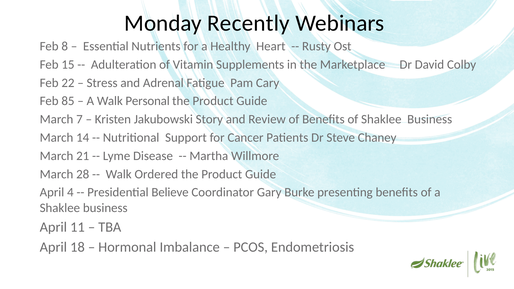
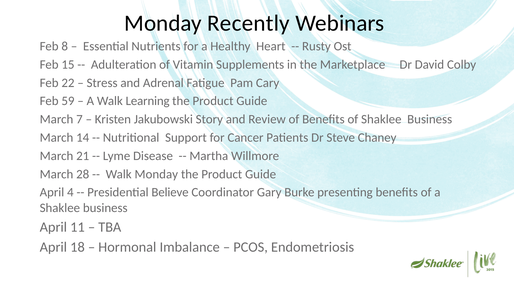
85: 85 -> 59
Personal: Personal -> Learning
Walk Ordered: Ordered -> Monday
